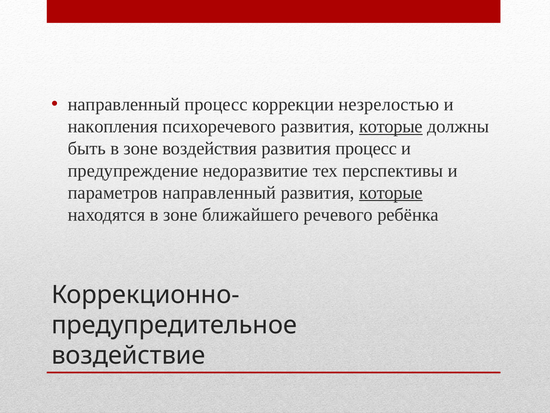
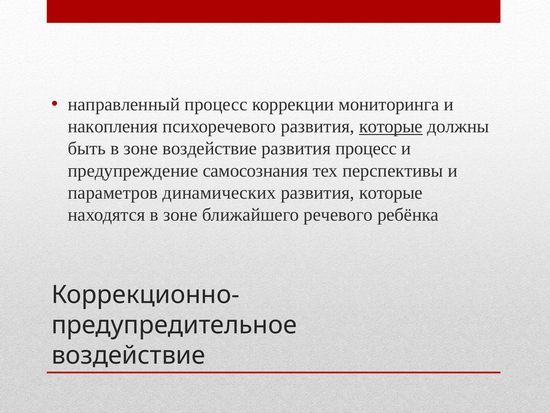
незрелостью: незрелостью -> мониторинга
зоне воздействия: воздействия -> воздействие
недоразвитие: недоразвитие -> самосознания
параметров направленный: направленный -> динамических
которые at (391, 192) underline: present -> none
